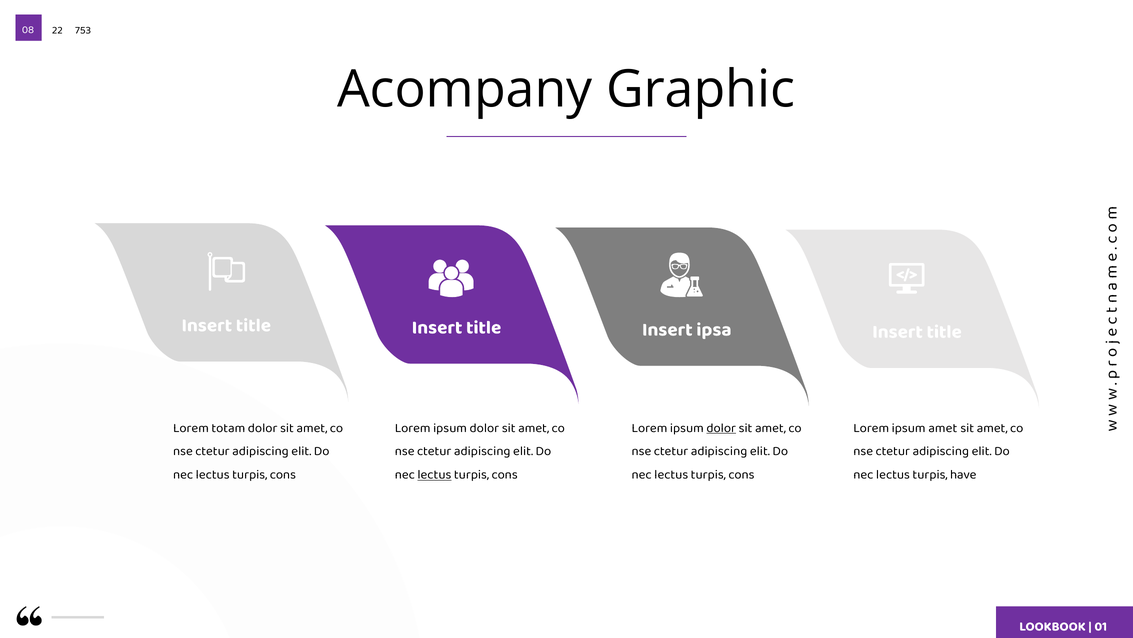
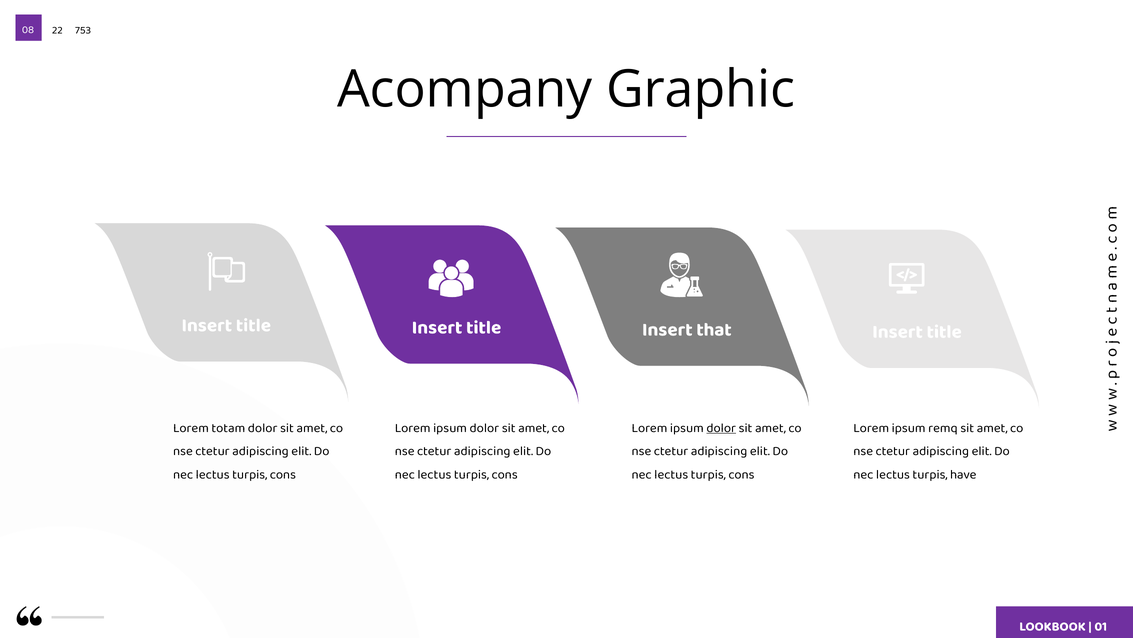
ipsa: ipsa -> that
ipsum amet: amet -> remq
lectus at (434, 474) underline: present -> none
